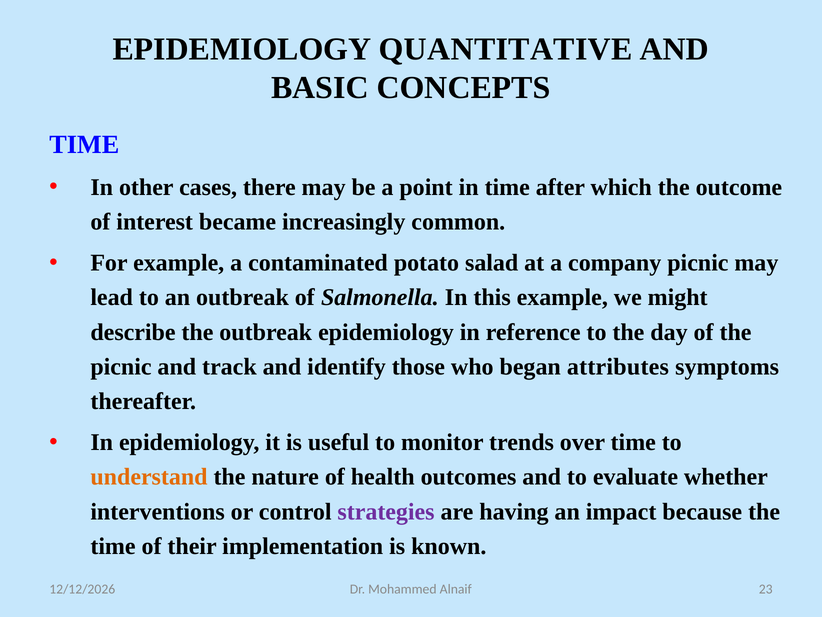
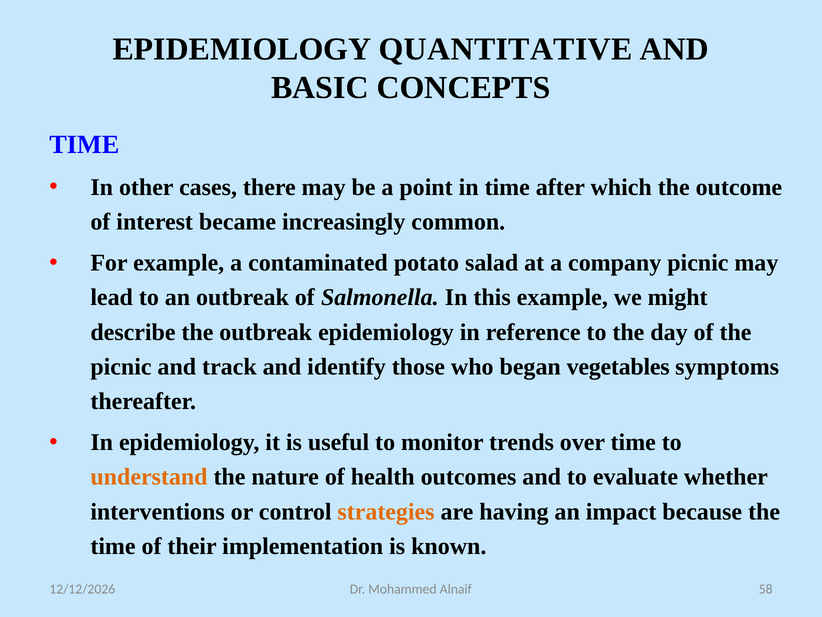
attributes: attributes -> vegetables
strategies colour: purple -> orange
23: 23 -> 58
